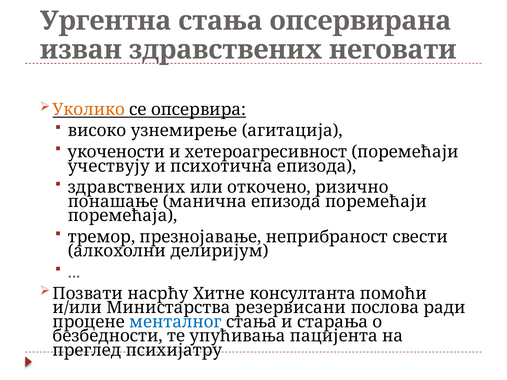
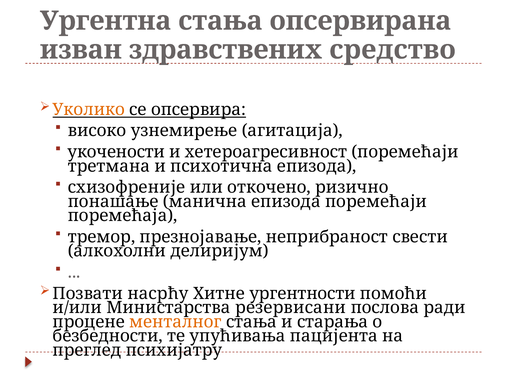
неговати: неговати -> средство
учествују: учествују -> третмана
здравствених at (127, 187): здравствених -> схизофреније
консултанта: консултанта -> ургентности
менталног colour: blue -> orange
